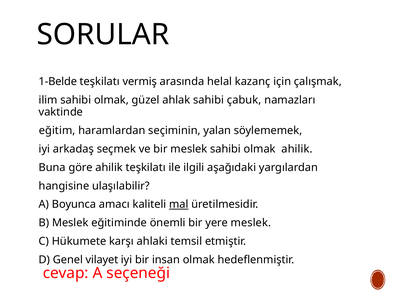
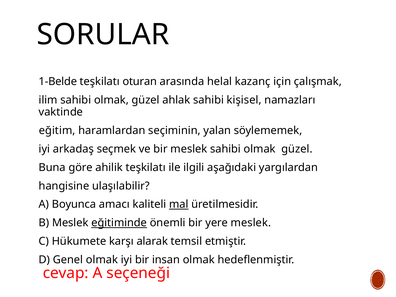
vermiş: vermiş -> oturan
çabuk: çabuk -> kişisel
meslek sahibi olmak ahilik: ahilik -> güzel
eğitiminde underline: none -> present
ahlaki: ahlaki -> alarak
Genel vilayet: vilayet -> olmak
